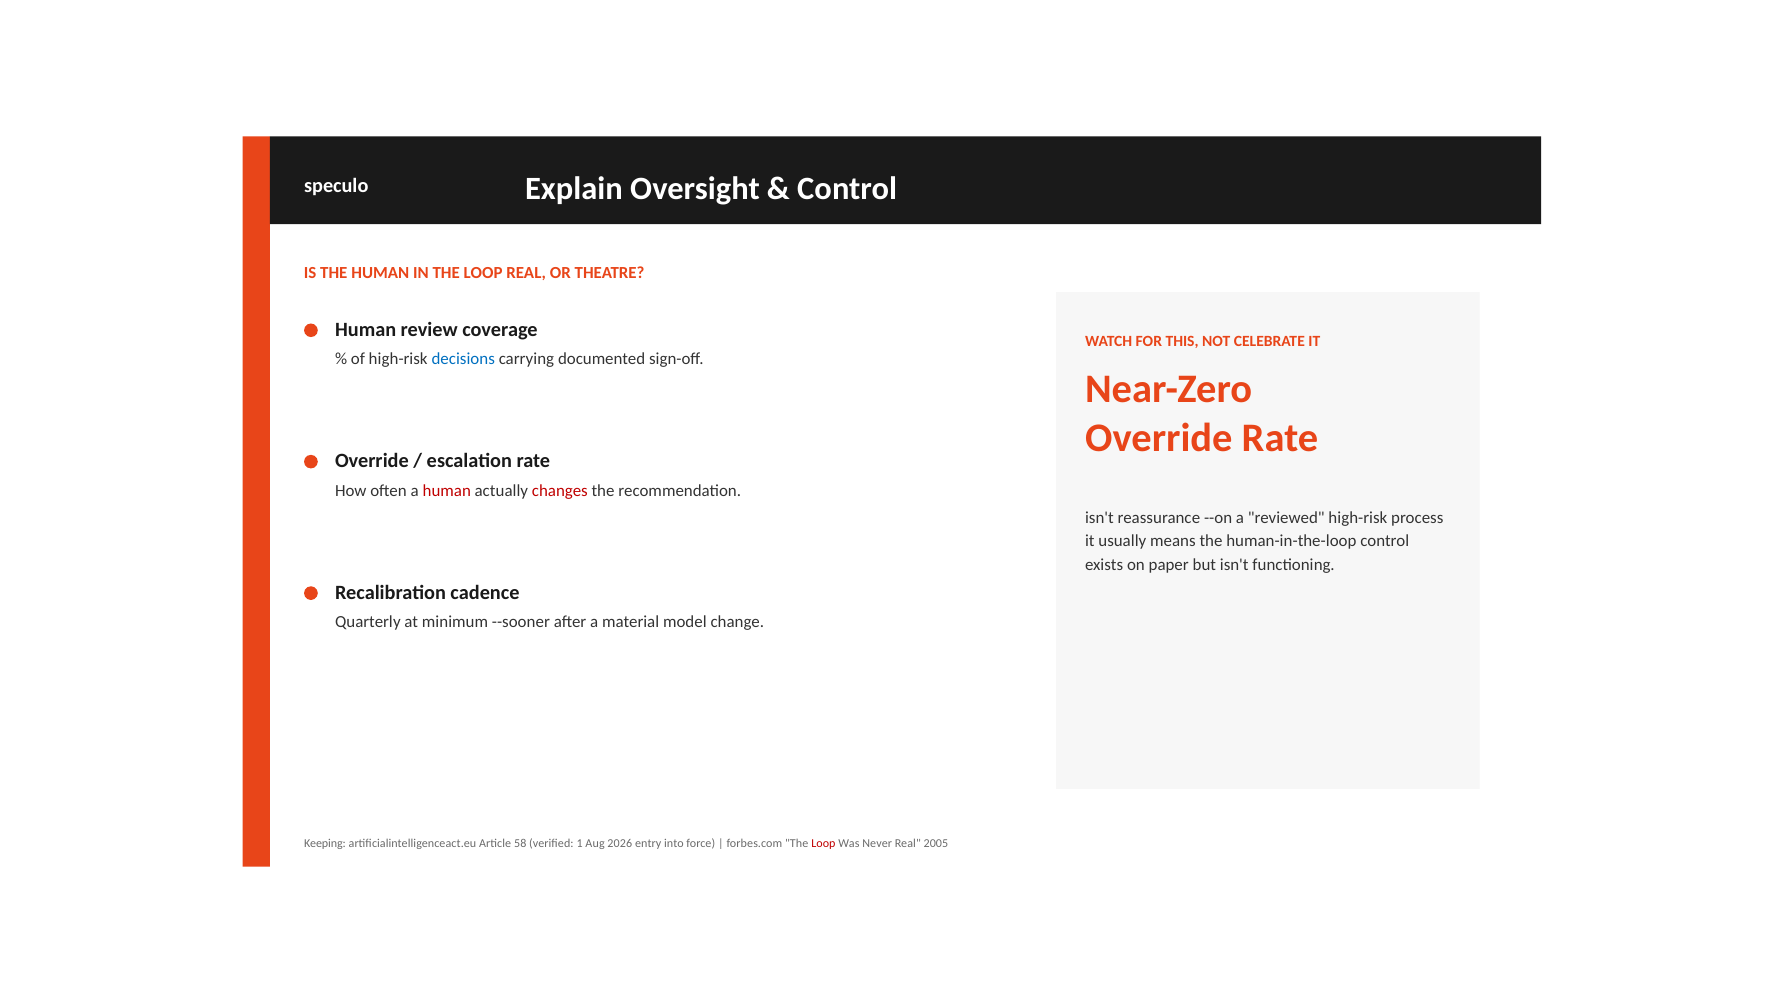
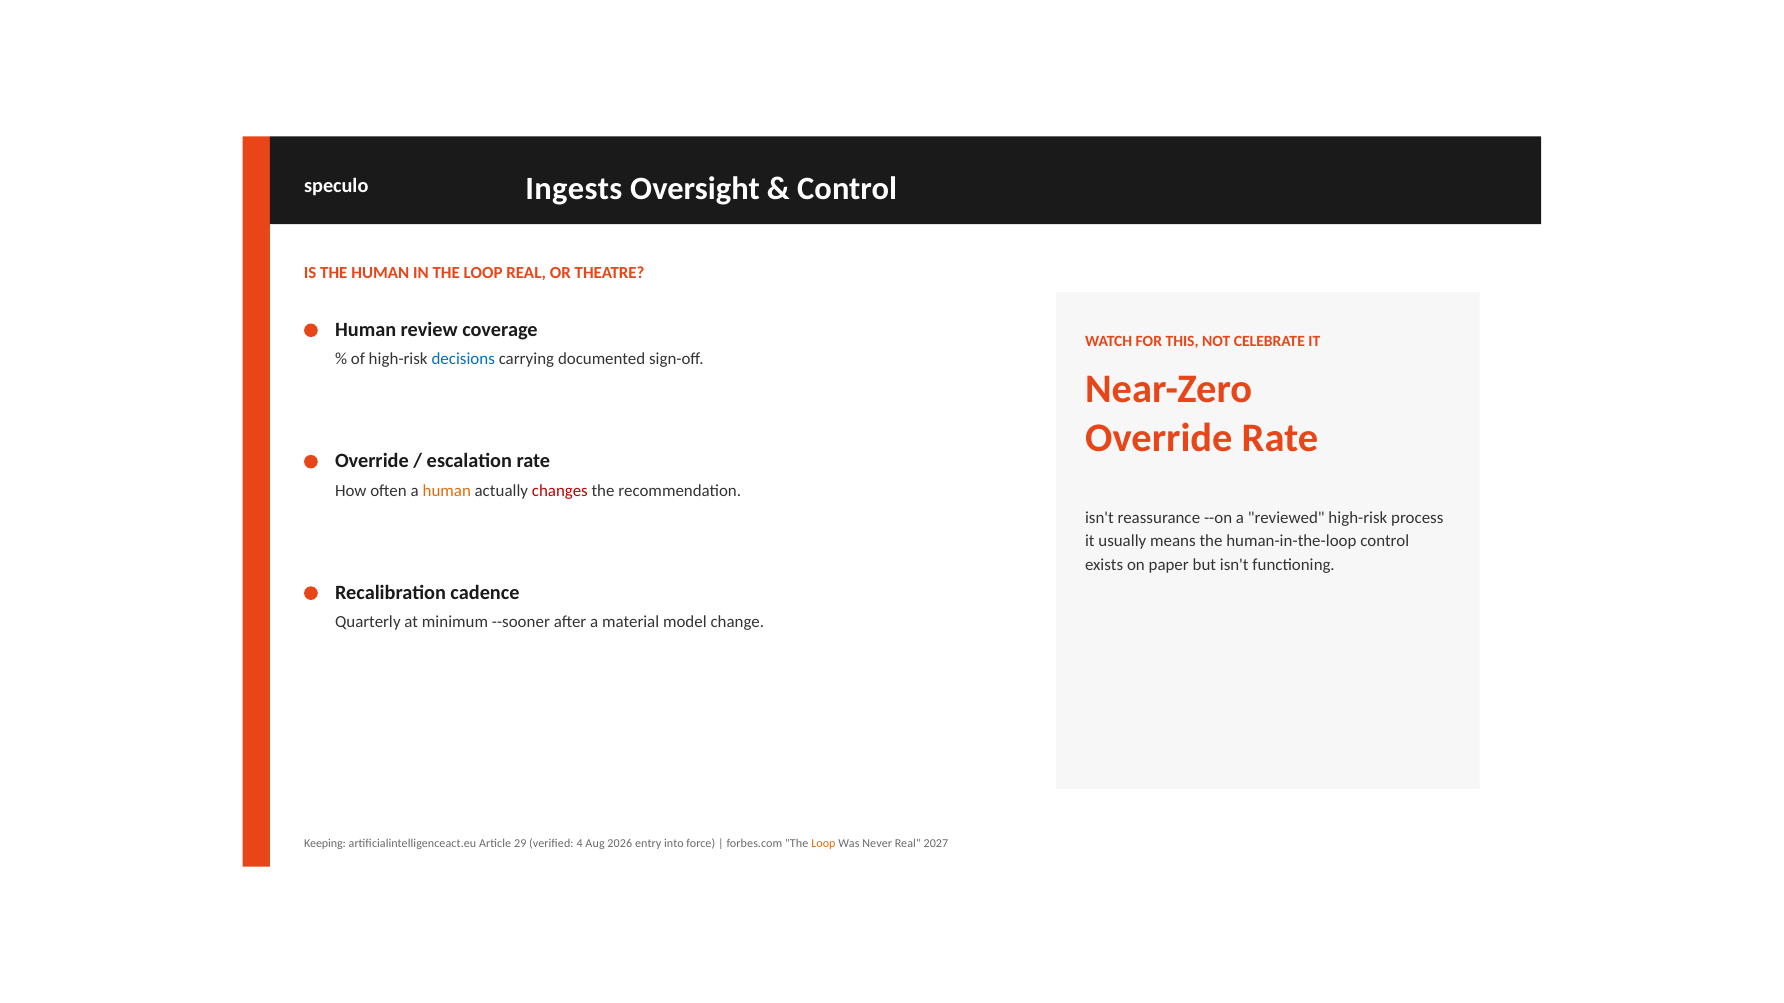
Explain: Explain -> Ingests
human at (447, 491) colour: red -> orange
58: 58 -> 29
1: 1 -> 4
Loop at (823, 844) colour: red -> orange
2005: 2005 -> 2027
